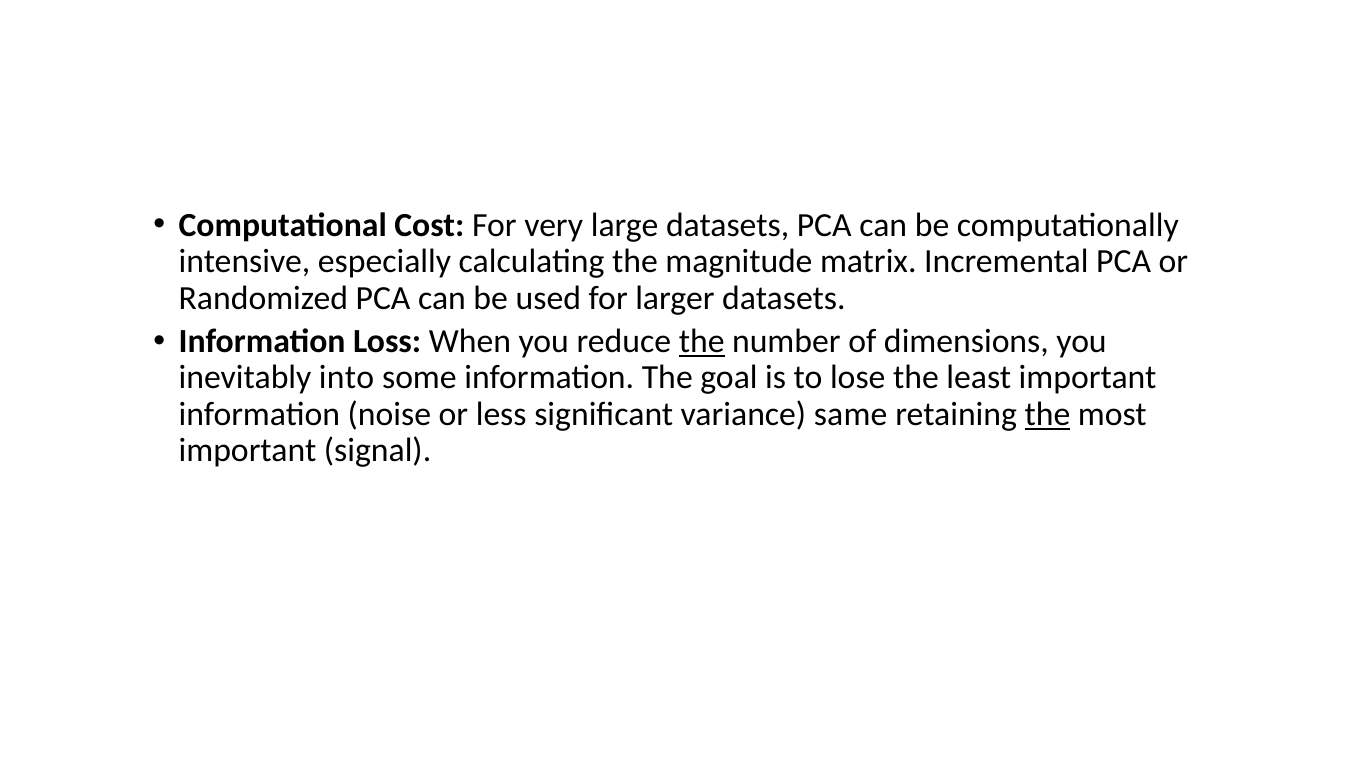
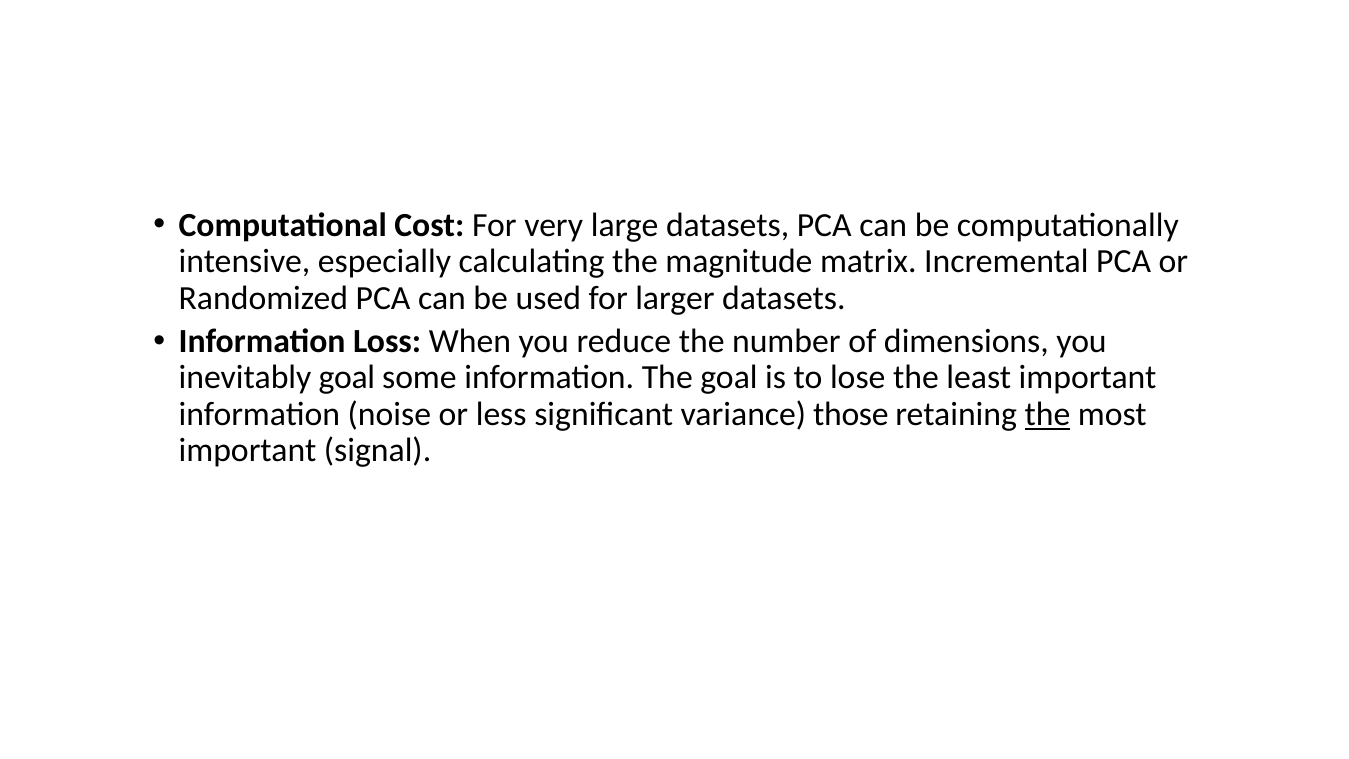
the at (702, 341) underline: present -> none
inevitably into: into -> goal
same: same -> those
